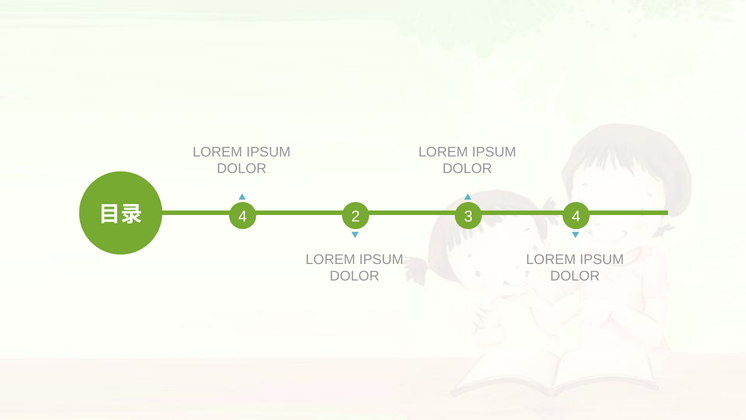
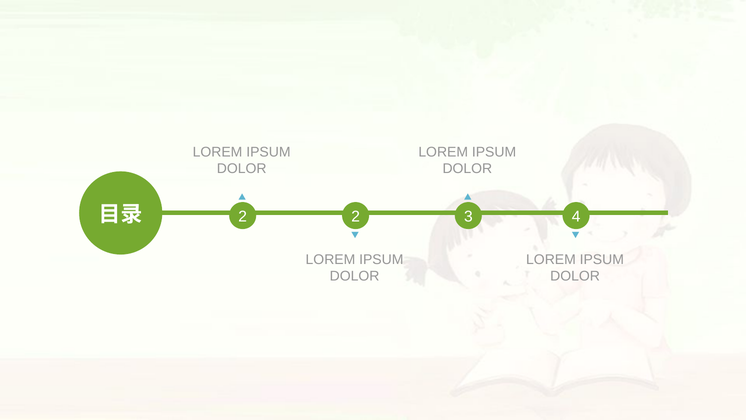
4 at (243, 216): 4 -> 2
